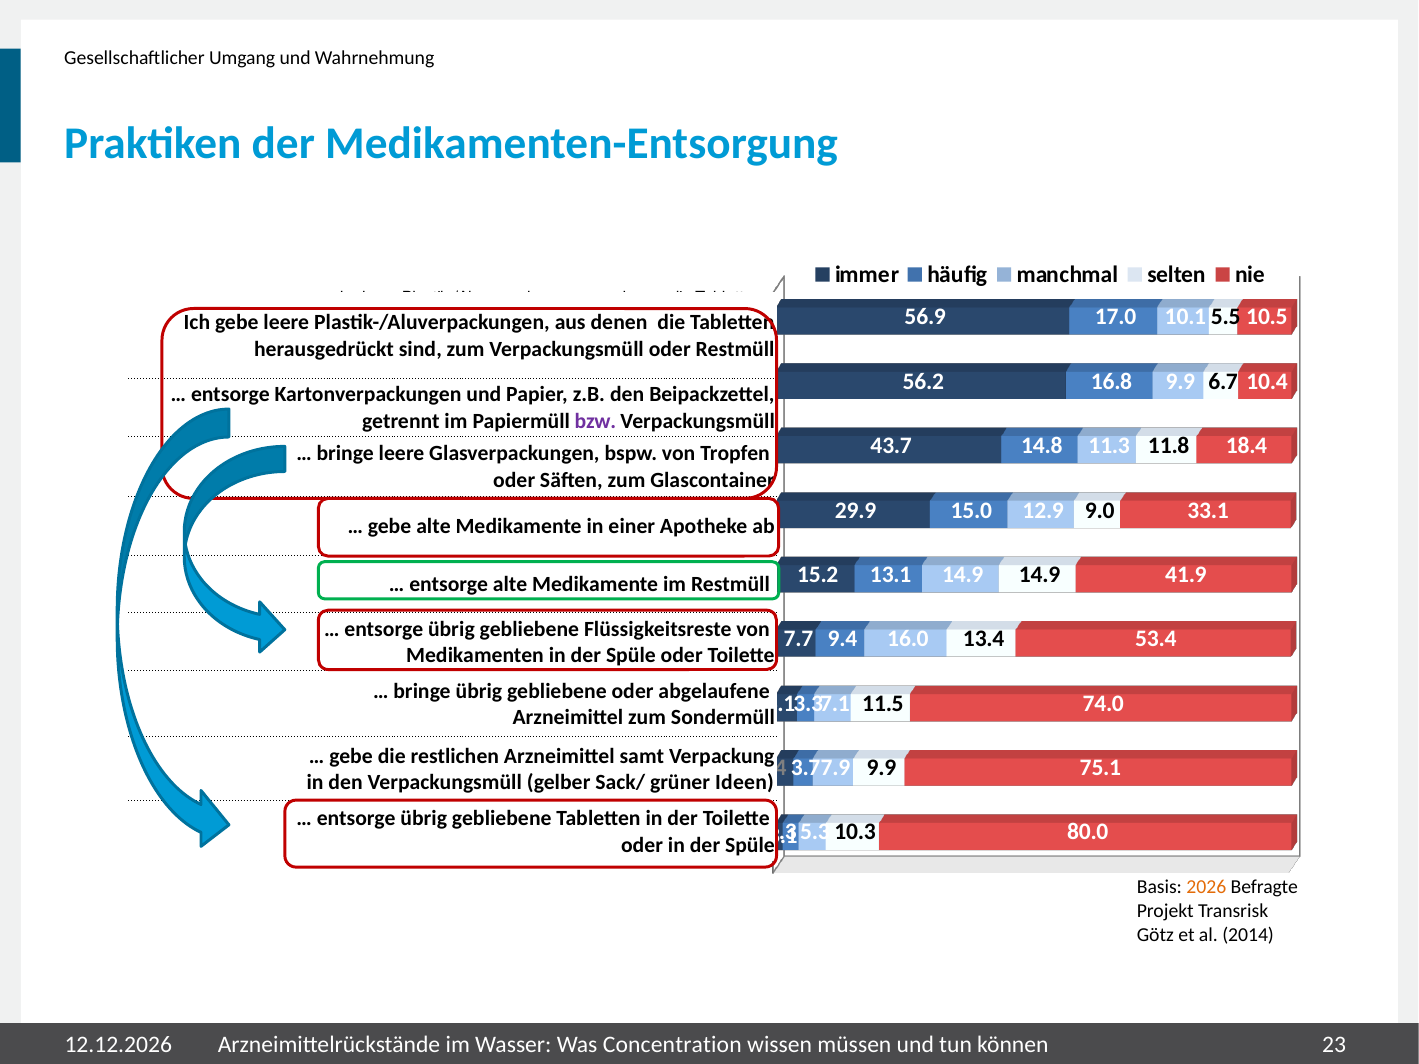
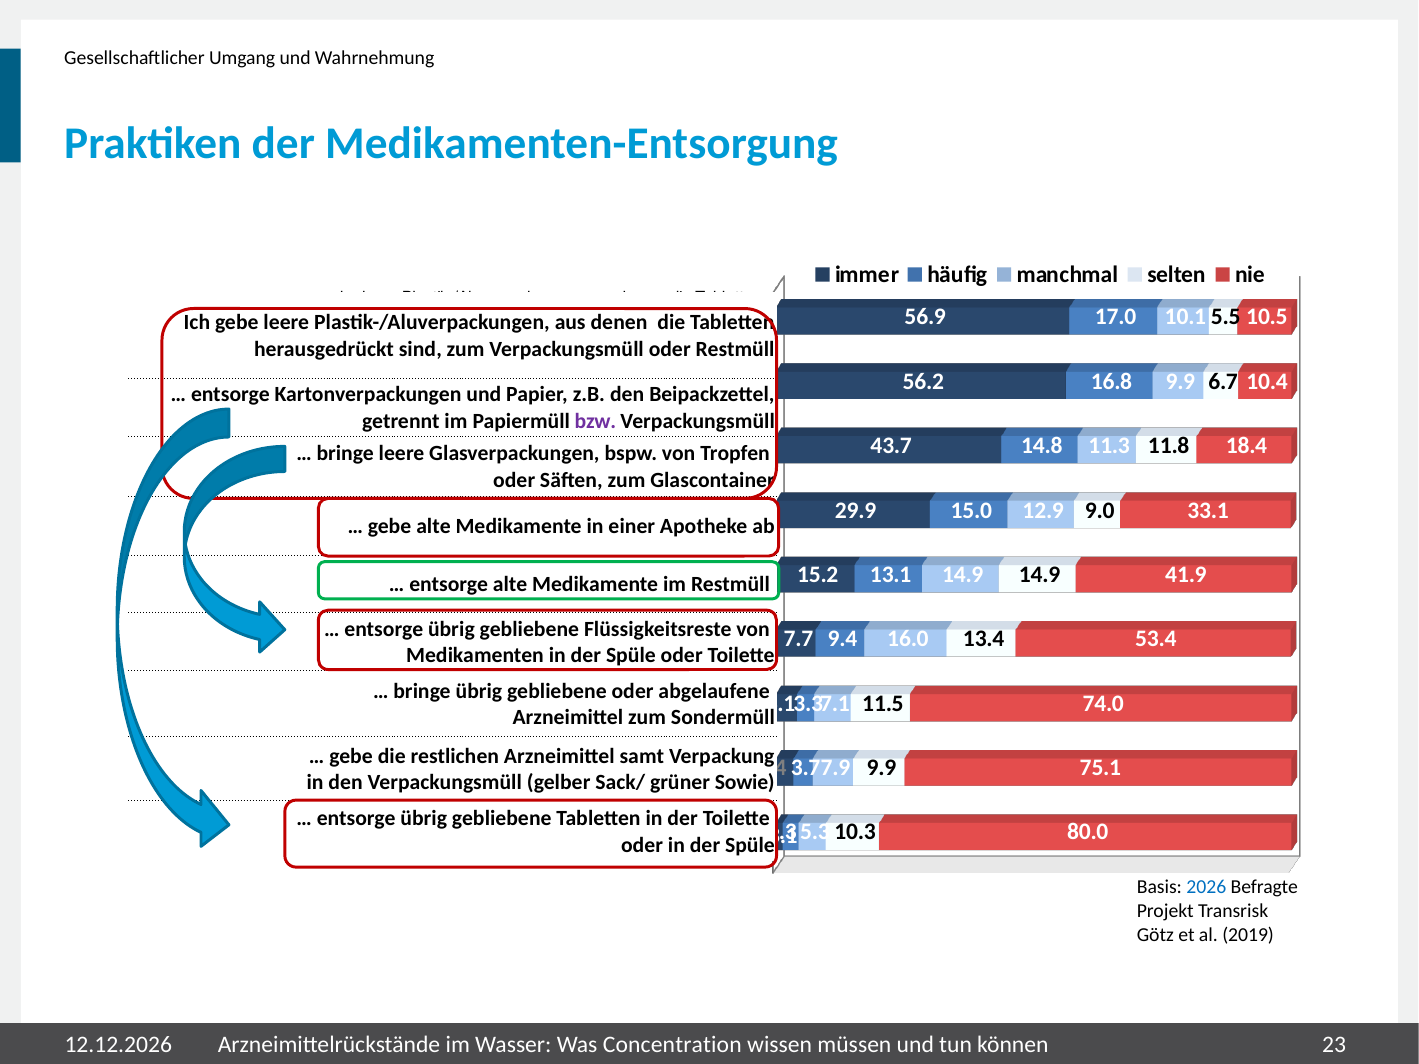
Ideen: Ideen -> Sowie
2026 colour: orange -> blue
2014: 2014 -> 2019
